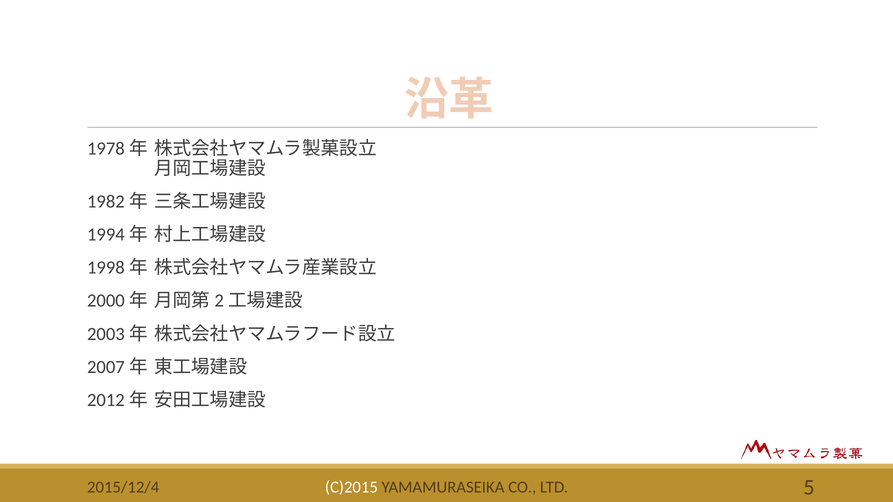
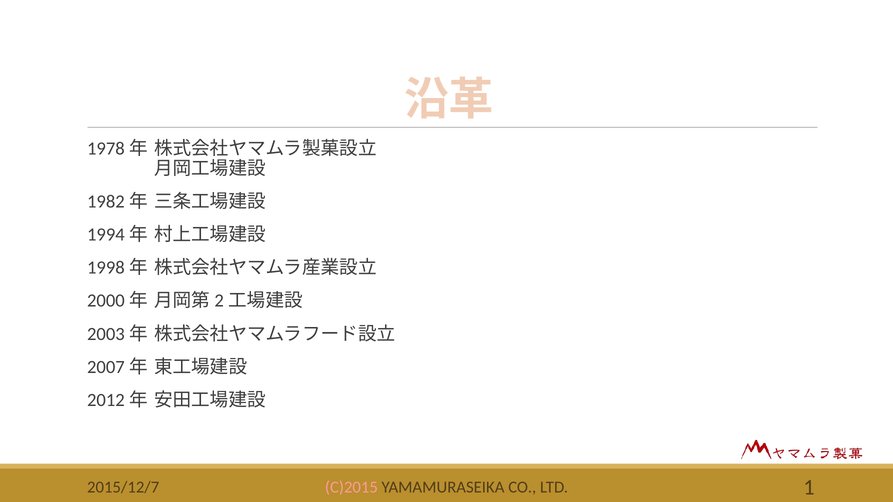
C)2015 colour: white -> pink
5: 5 -> 1
2015/12/4: 2015/12/4 -> 2015/12/7
